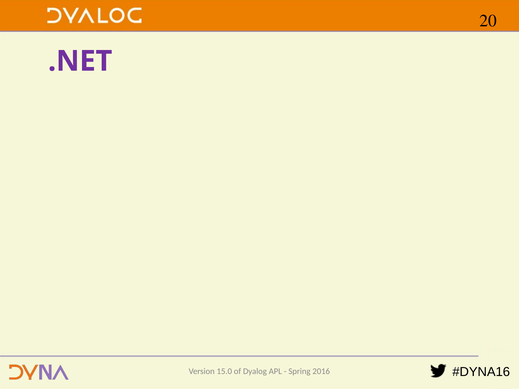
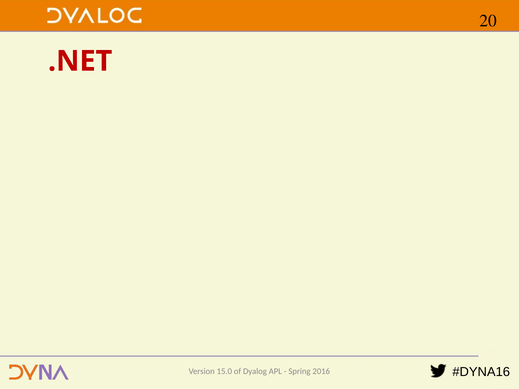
.NET colour: purple -> red
